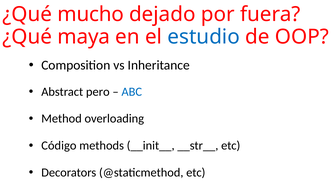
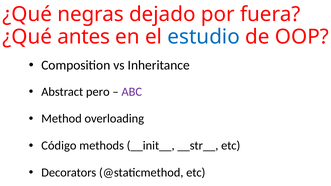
mucho: mucho -> negras
maya: maya -> antes
ABC colour: blue -> purple
